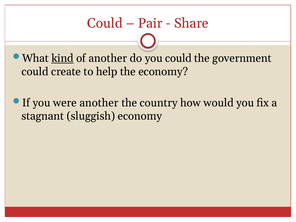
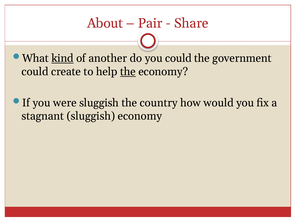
Could at (105, 23): Could -> About
the at (128, 72) underline: none -> present
were another: another -> sluggish
